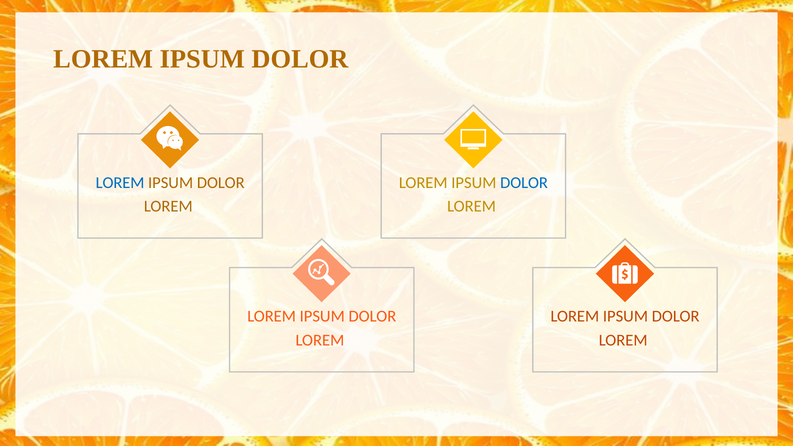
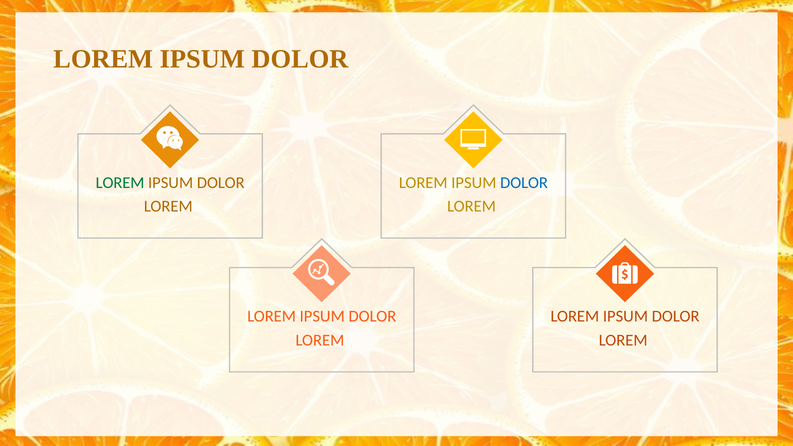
LOREM at (120, 183) colour: blue -> green
